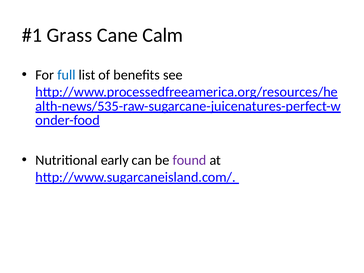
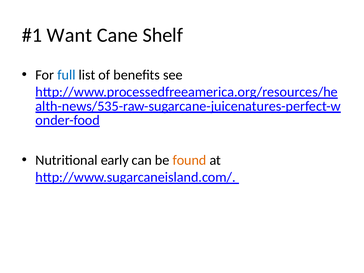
Grass: Grass -> Want
Calm: Calm -> Shelf
found colour: purple -> orange
